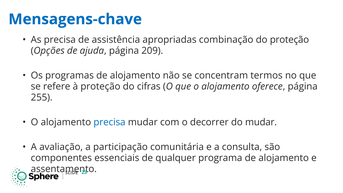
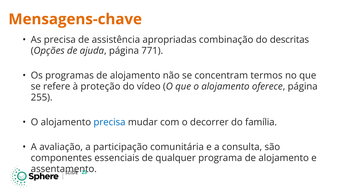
Mensagens-chave colour: blue -> orange
do proteção: proteção -> descritas
209: 209 -> 771
cifras: cifras -> vídeo
do mudar: mudar -> família
